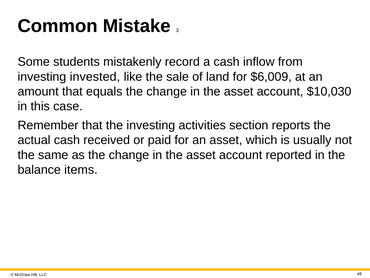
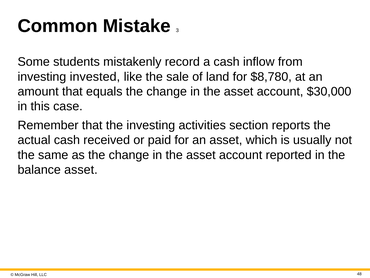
$6,009: $6,009 -> $8,780
$10,030: $10,030 -> $30,000
balance items: items -> asset
